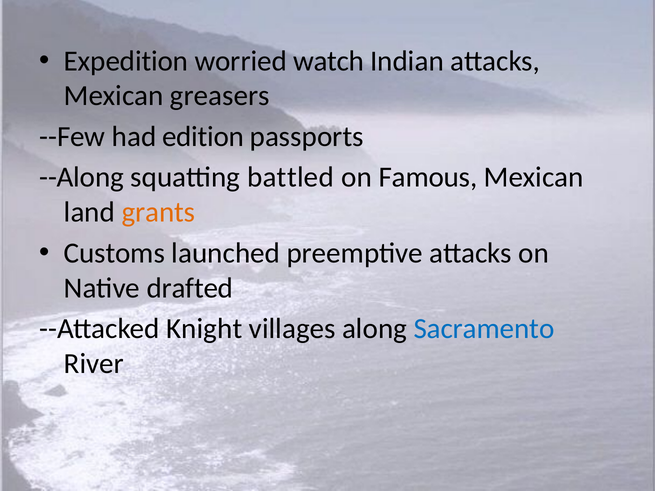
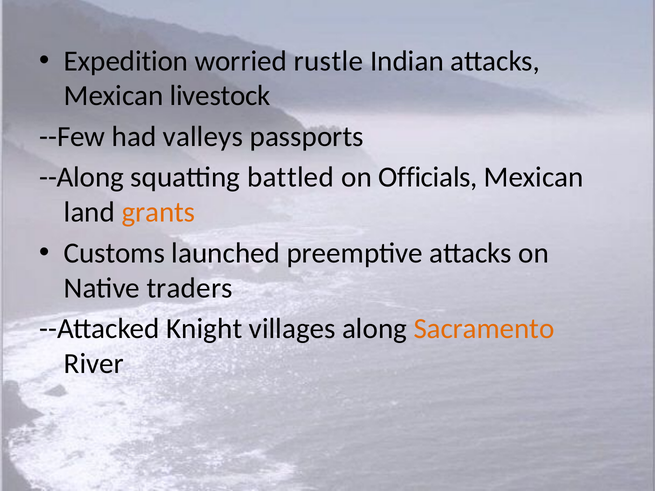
watch: watch -> rustle
greasers: greasers -> livestock
edition: edition -> valleys
Famous: Famous -> Officials
drafted: drafted -> traders
Sacramento colour: blue -> orange
